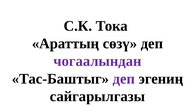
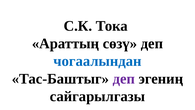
чогаалындан colour: purple -> blue
